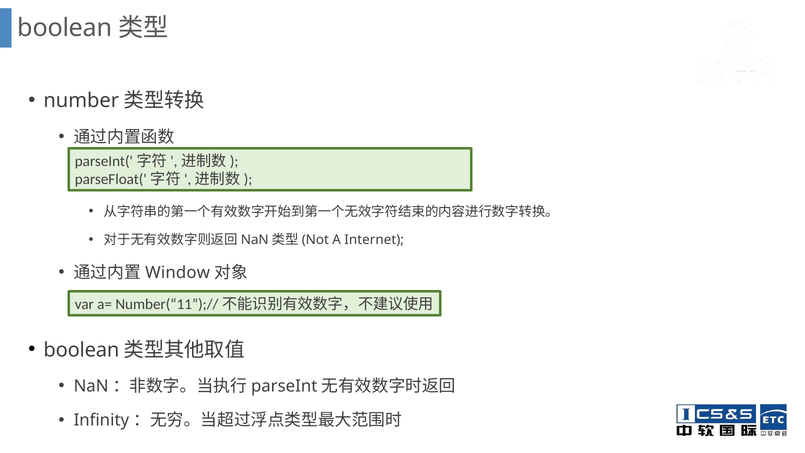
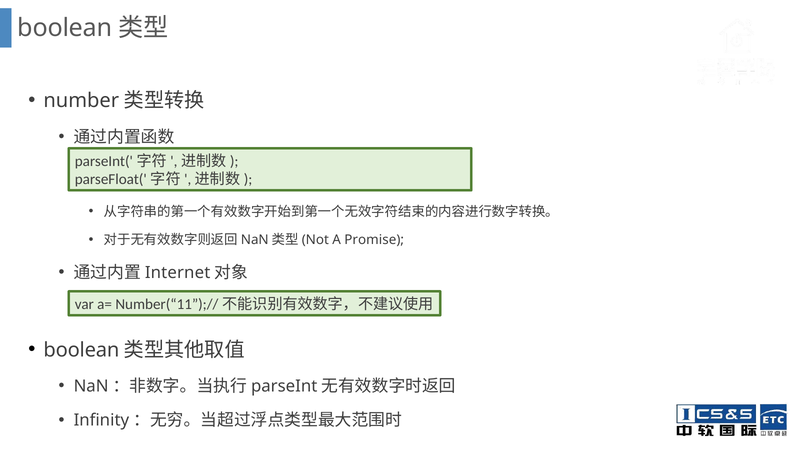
Internet: Internet -> Promise
Window: Window -> Internet
